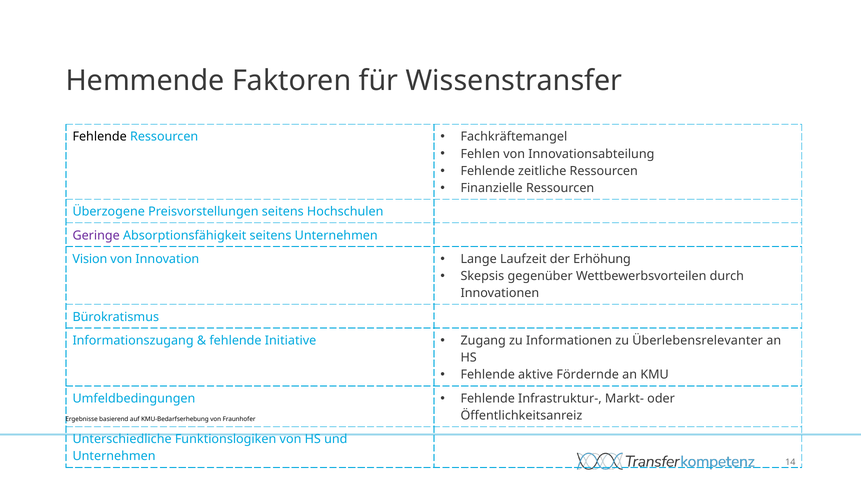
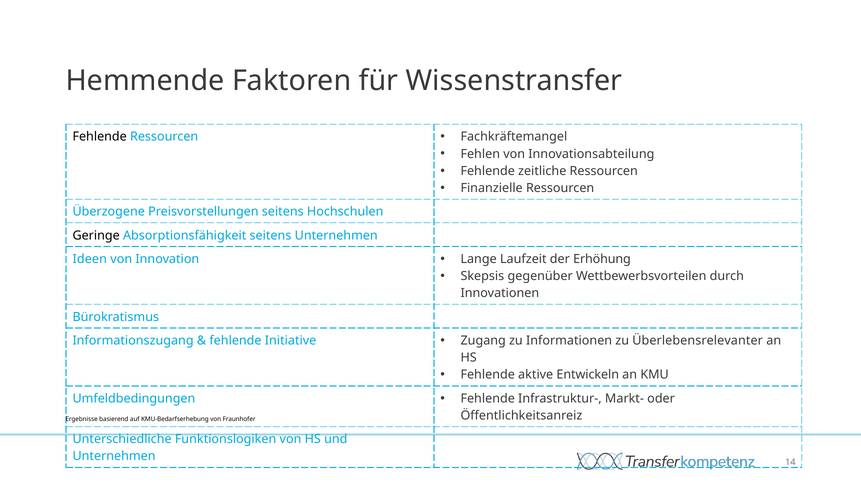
Geringe colour: purple -> black
Vision: Vision -> Ideen
Fördernde: Fördernde -> Entwickeln
